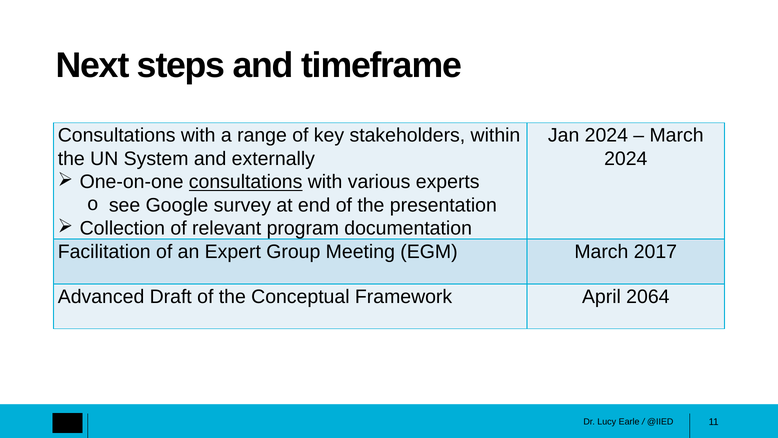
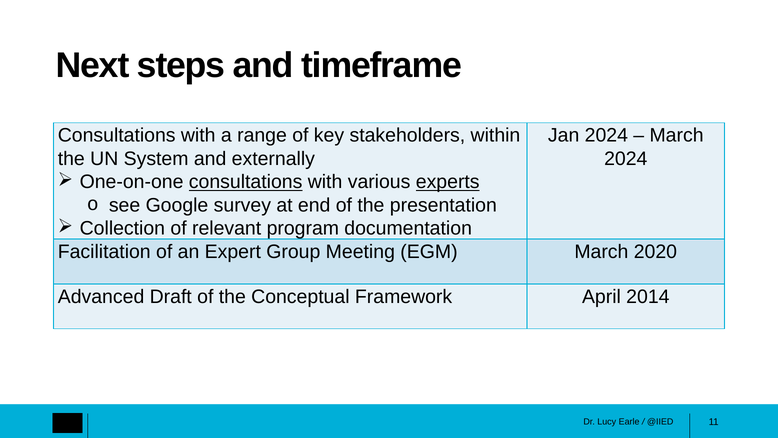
experts underline: none -> present
2017: 2017 -> 2020
2064: 2064 -> 2014
